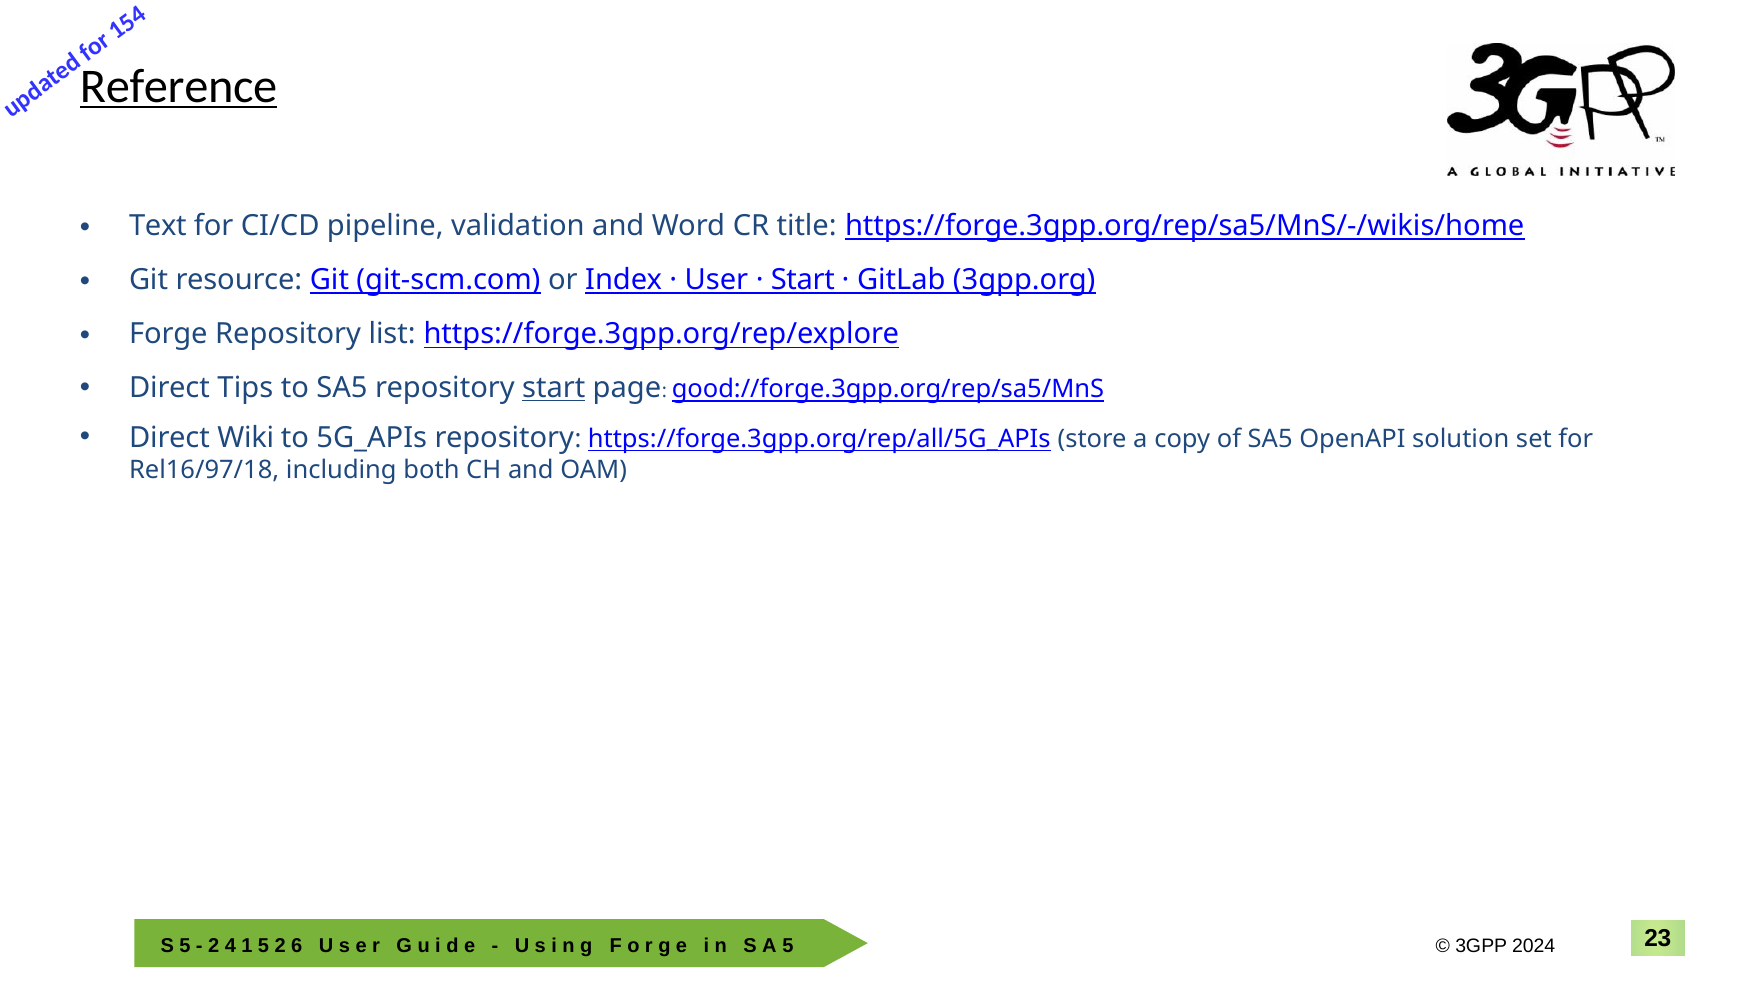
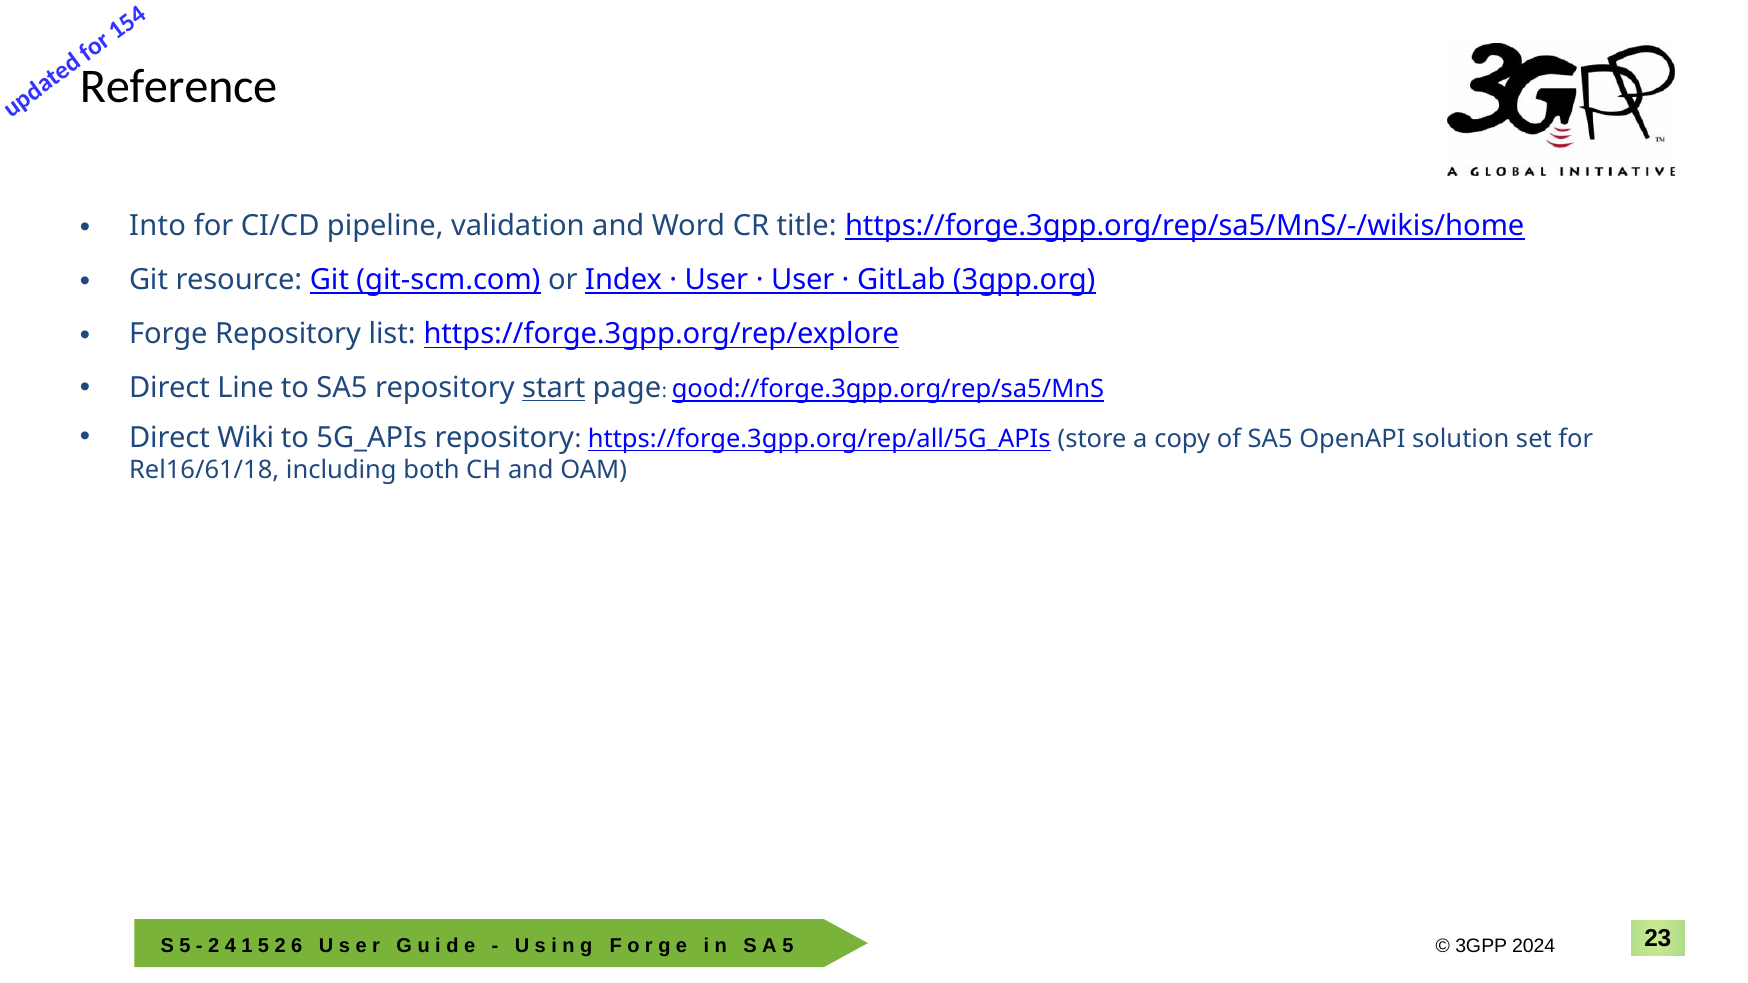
Reference underline: present -> none
Text: Text -> Into
Start at (803, 280): Start -> User
Tips: Tips -> Line
Rel16/97/18: Rel16/97/18 -> Rel16/61/18
